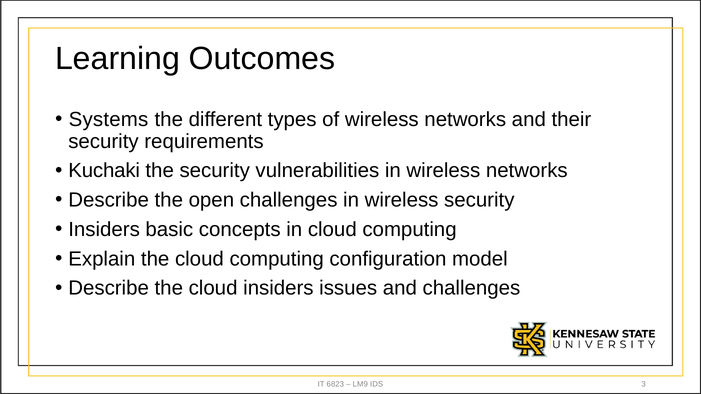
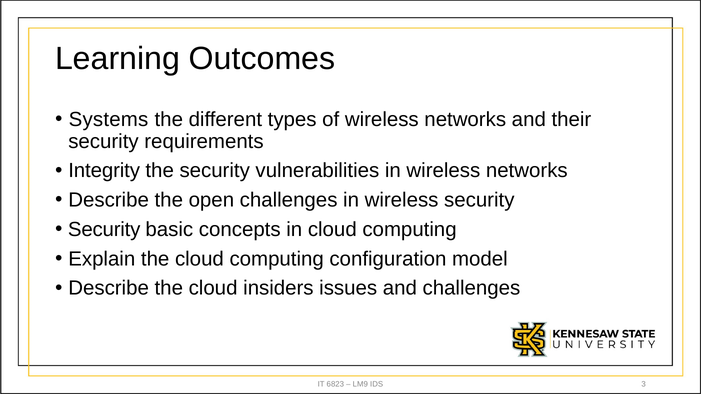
Kuchaki: Kuchaki -> Integrity
Insiders at (104, 230): Insiders -> Security
